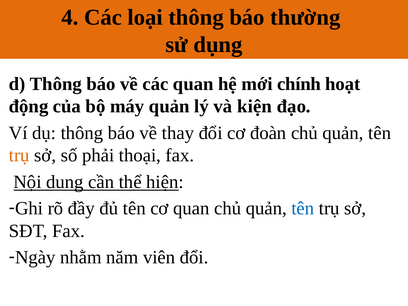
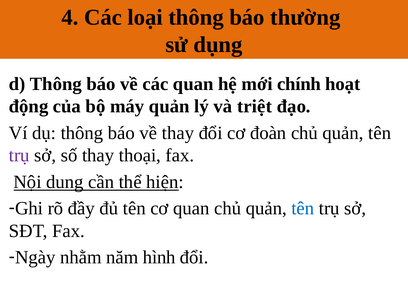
kiện: kiện -> triệt
trụ at (19, 155) colour: orange -> purple
số phải: phải -> thay
viên: viên -> hình
